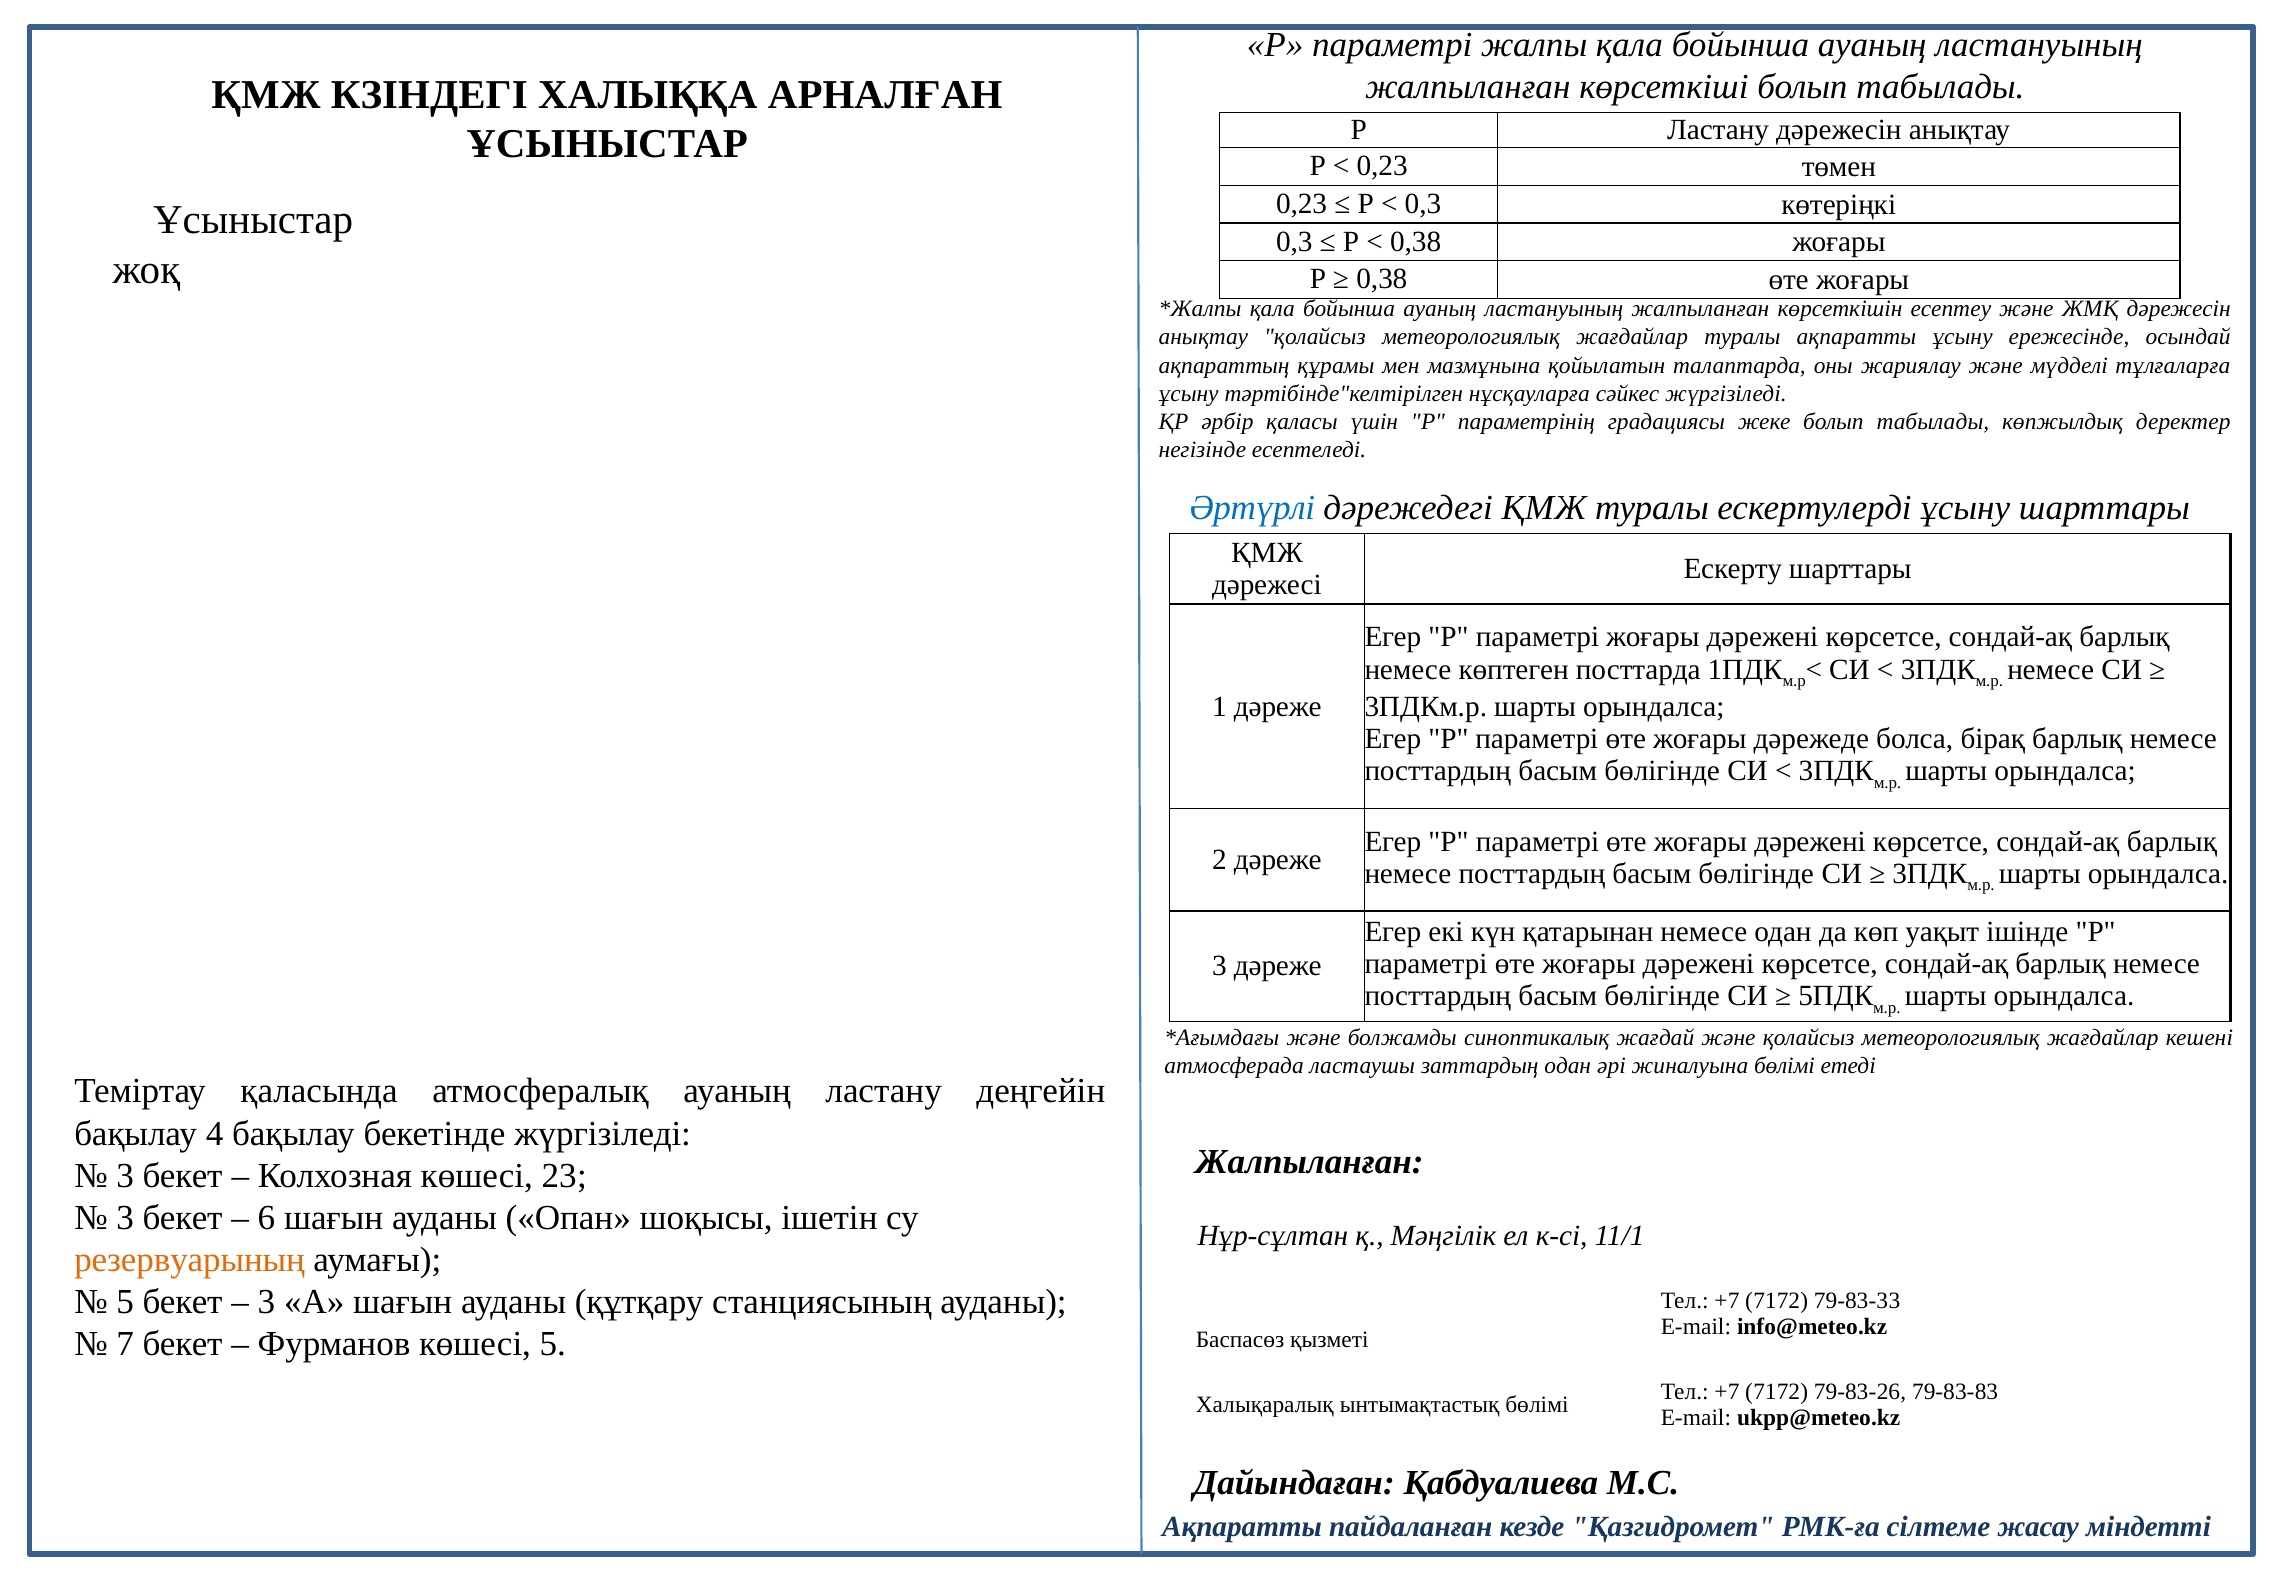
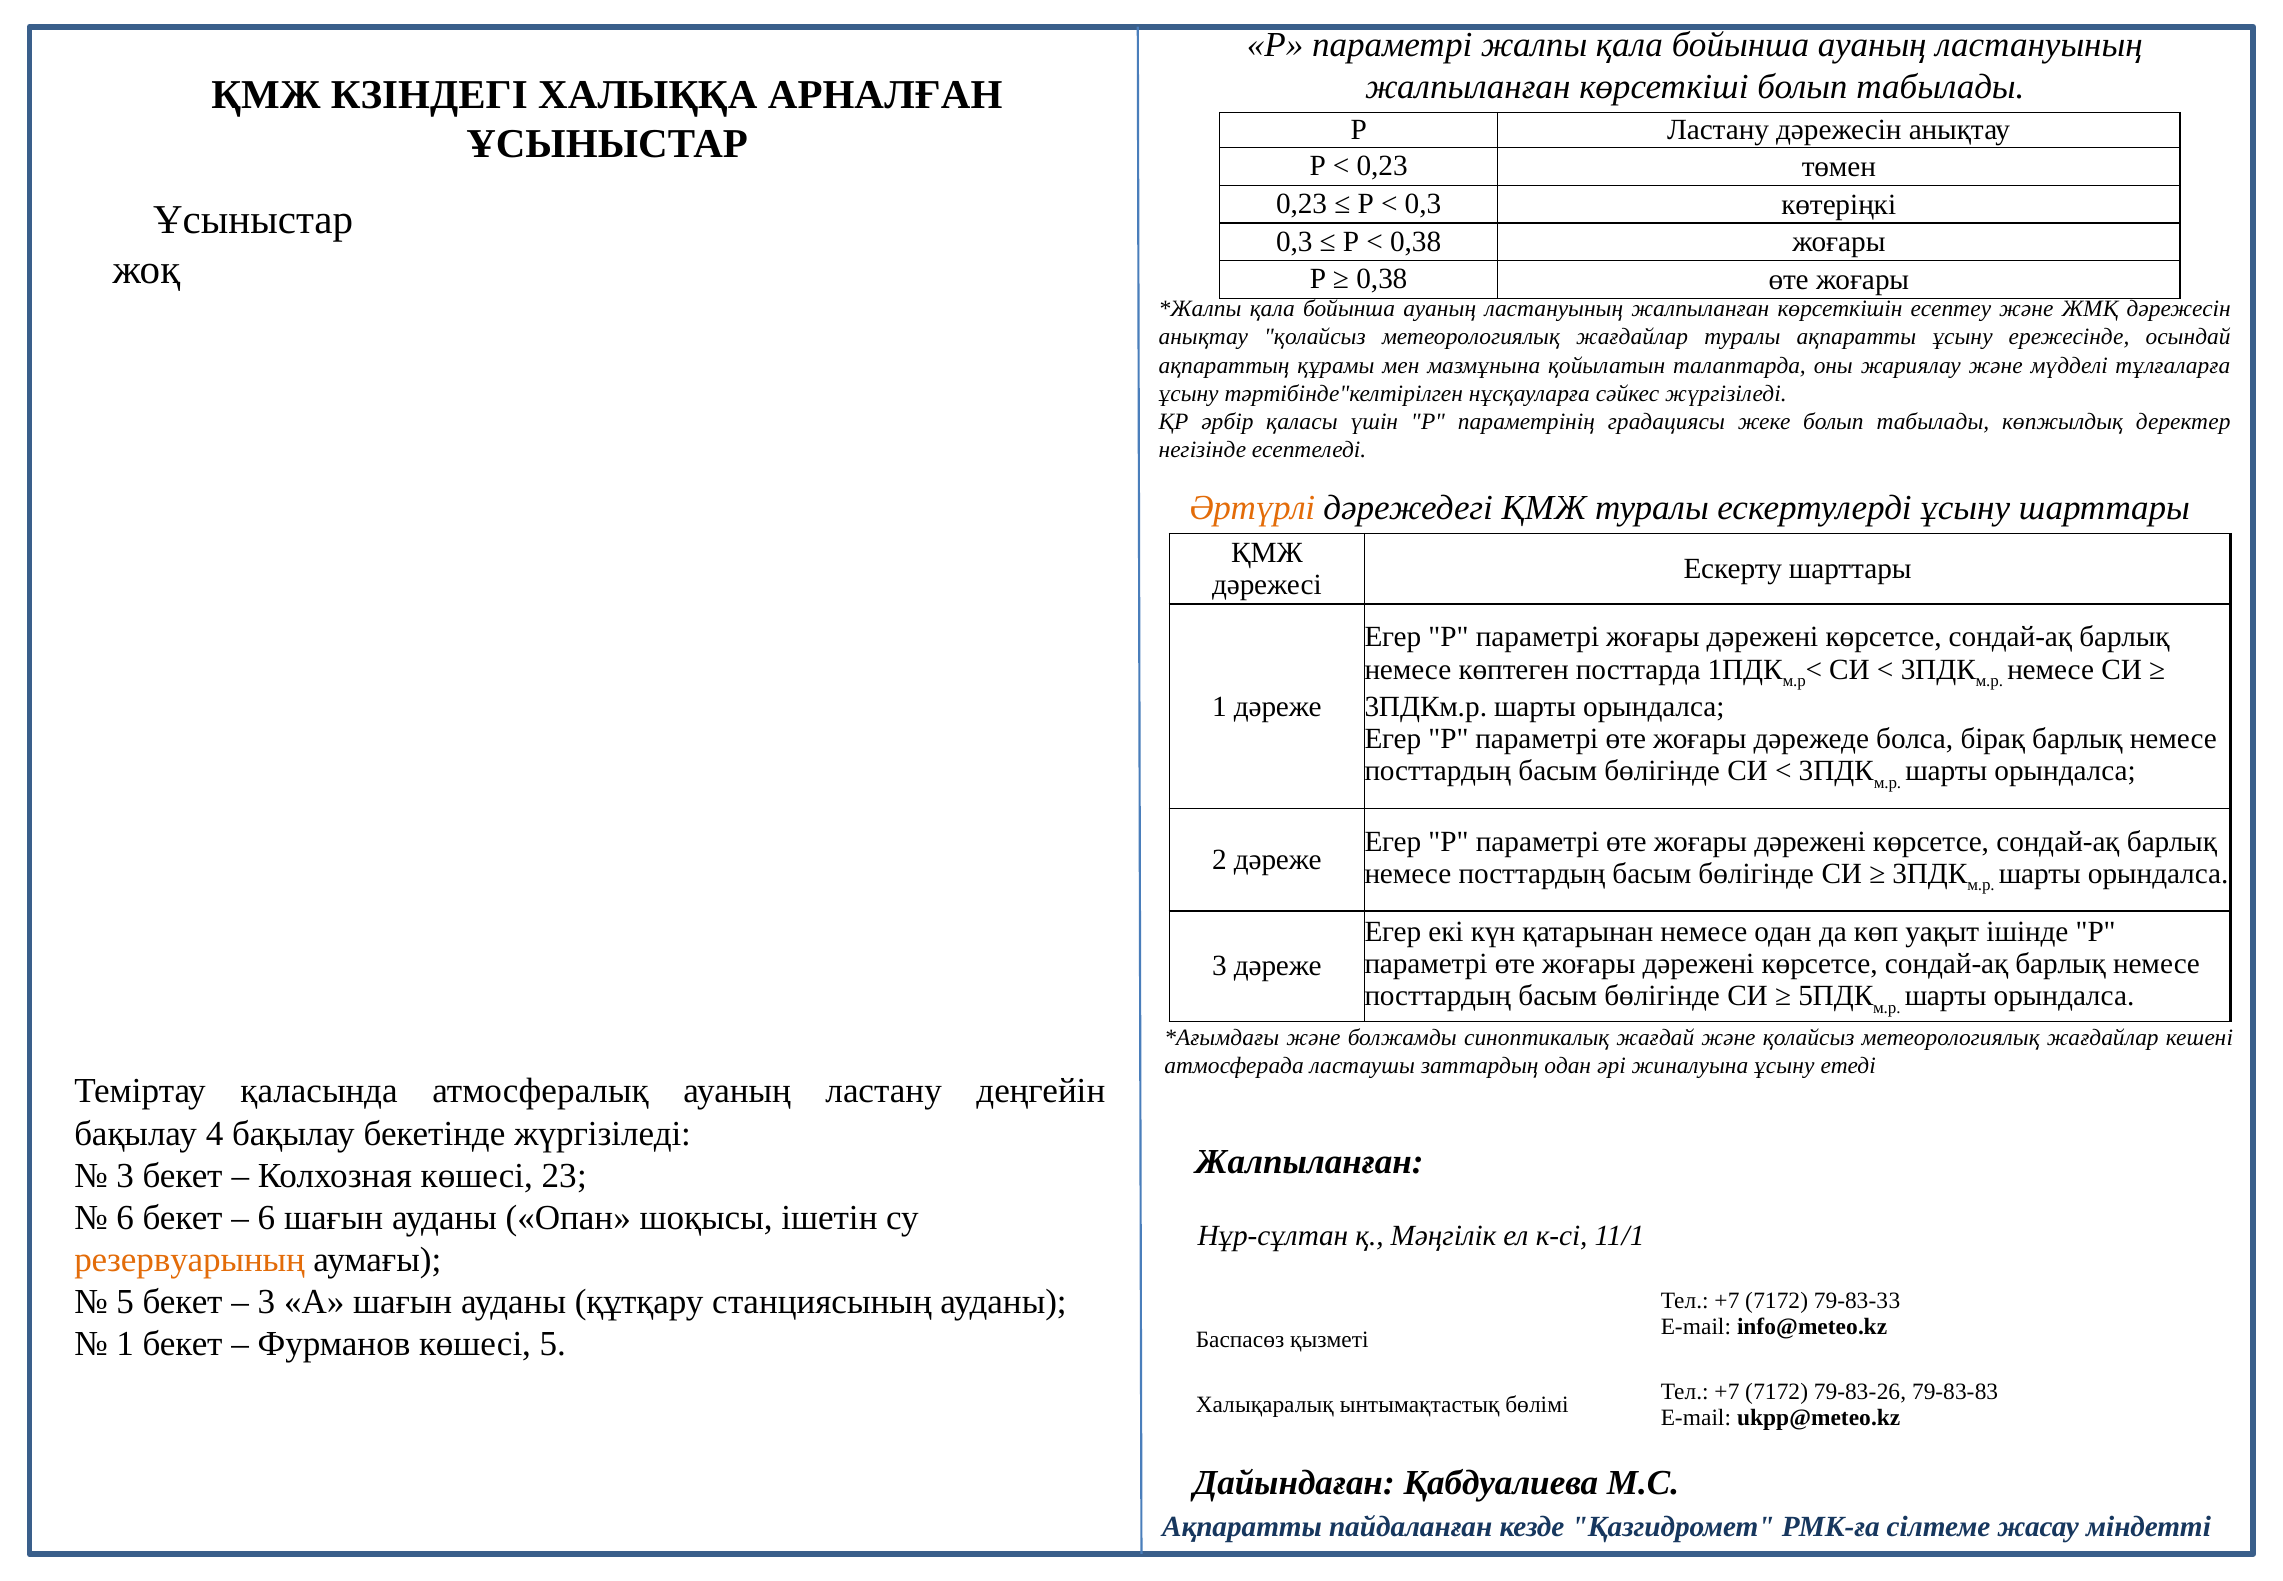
Әртүрлі colour: blue -> orange
жиналуына бөлімі: бөлімі -> ұсыну
3 at (125, 1217): 3 -> 6
7 at (125, 1344): 7 -> 1
